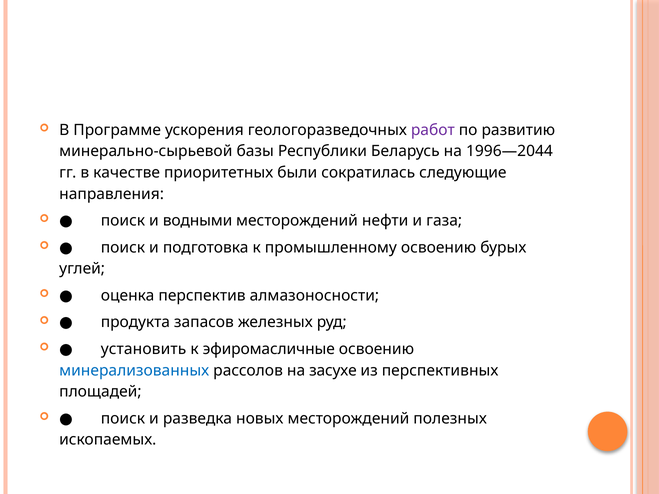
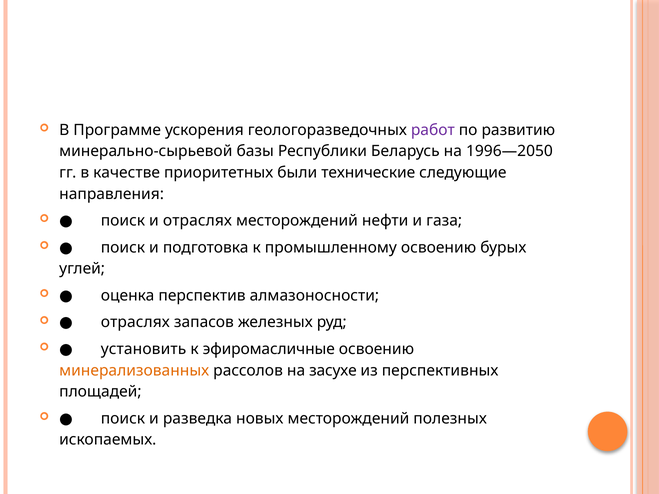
1996—2044: 1996—2044 -> 1996—2050
сократилась: сократилась -> технические
и водными: водными -> отраслях
продукта at (135, 323): продукта -> отраслях
минерализованных colour: blue -> orange
